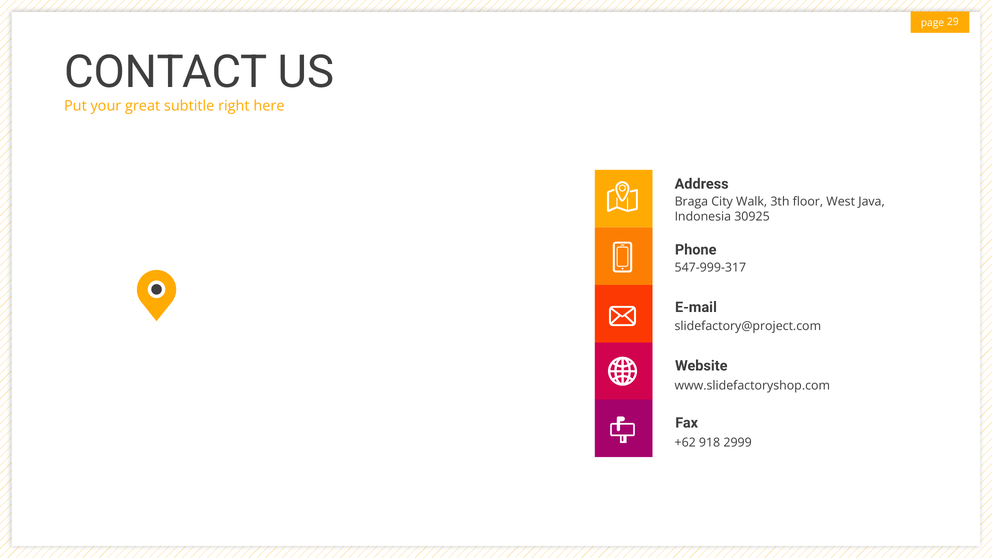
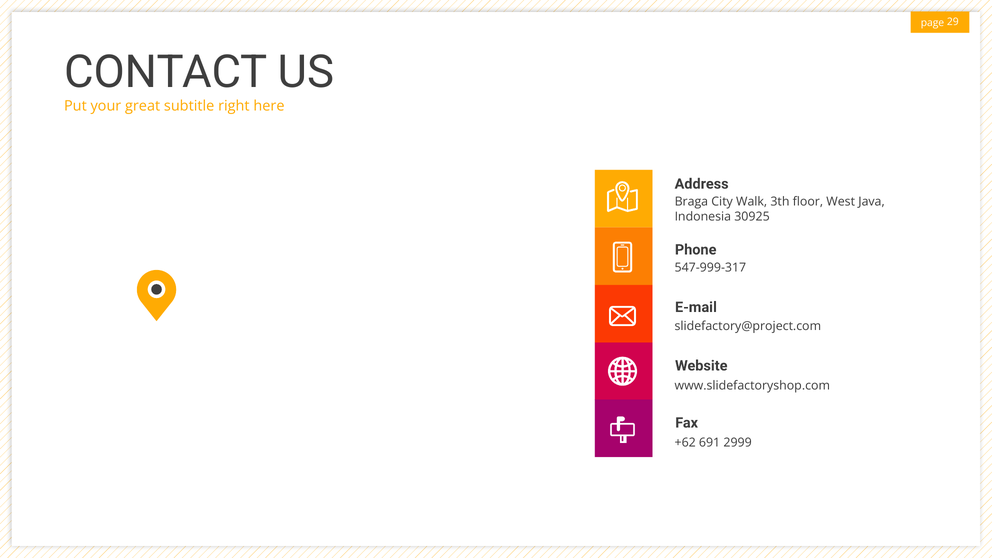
918: 918 -> 691
